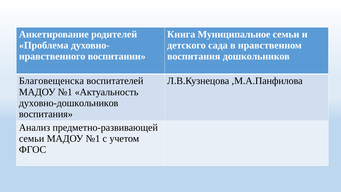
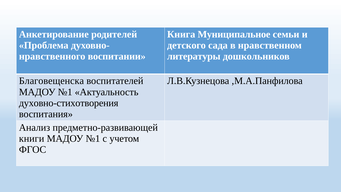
воспитания at (194, 56): воспитания -> литературы
духовно-дошкольников: духовно-дошкольников -> духовно-стихотворения
семьи at (32, 138): семьи -> книги
